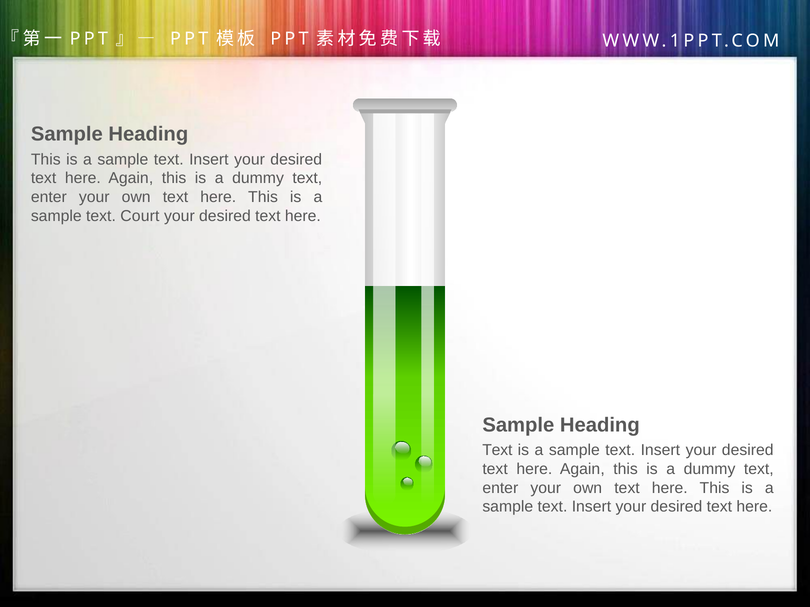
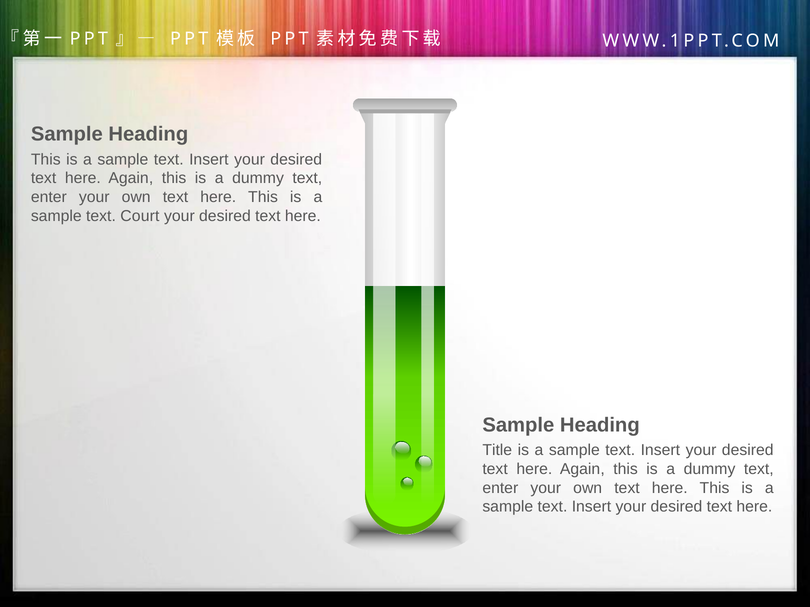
Text at (497, 450): Text -> Title
